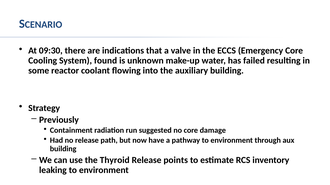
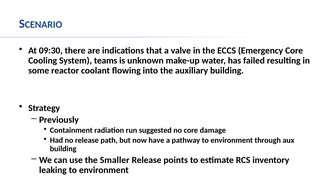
found: found -> teams
Thyroid: Thyroid -> Smaller
